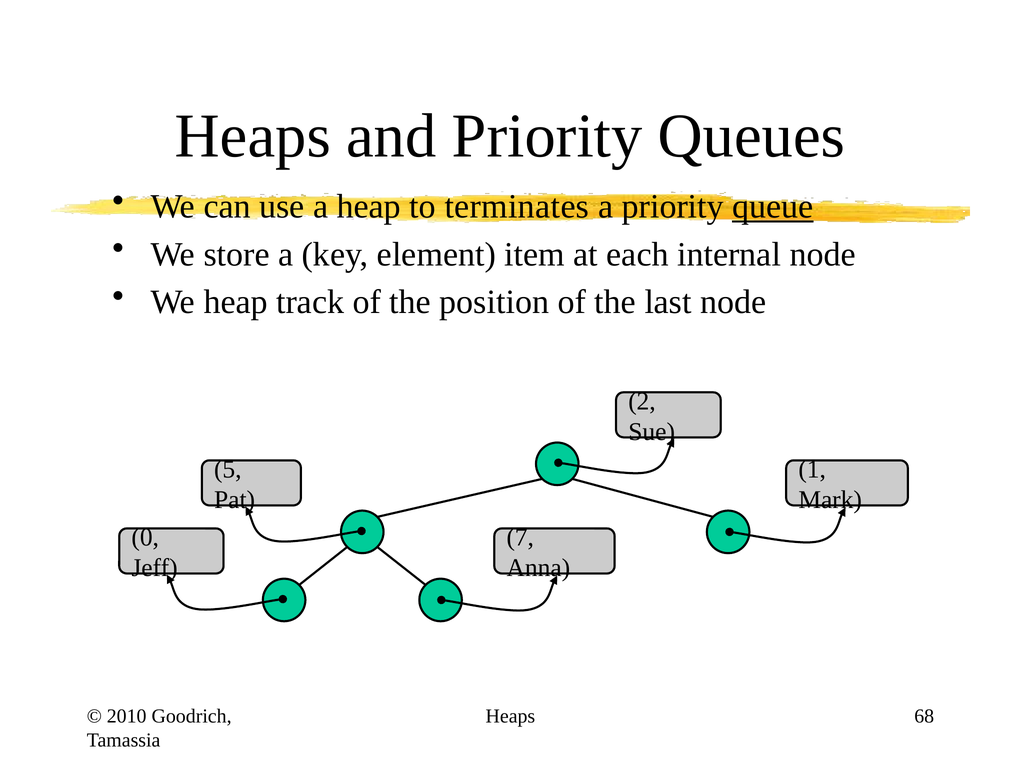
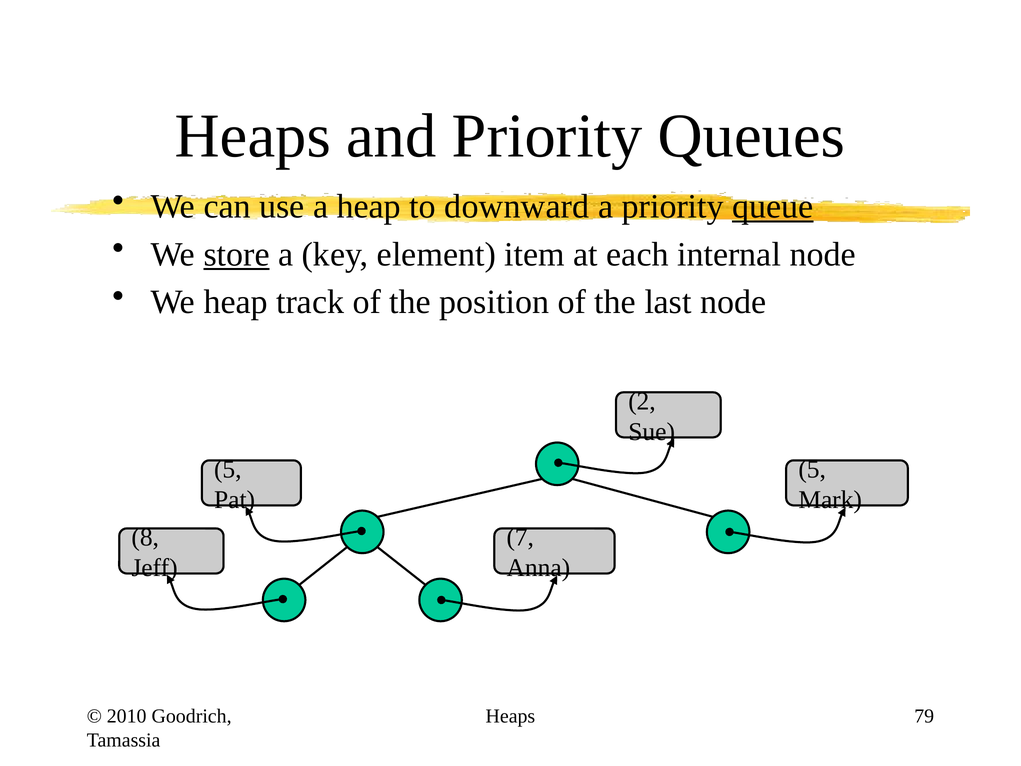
terminates: terminates -> downward
store underline: none -> present
1 at (812, 469): 1 -> 5
0: 0 -> 8
68: 68 -> 79
